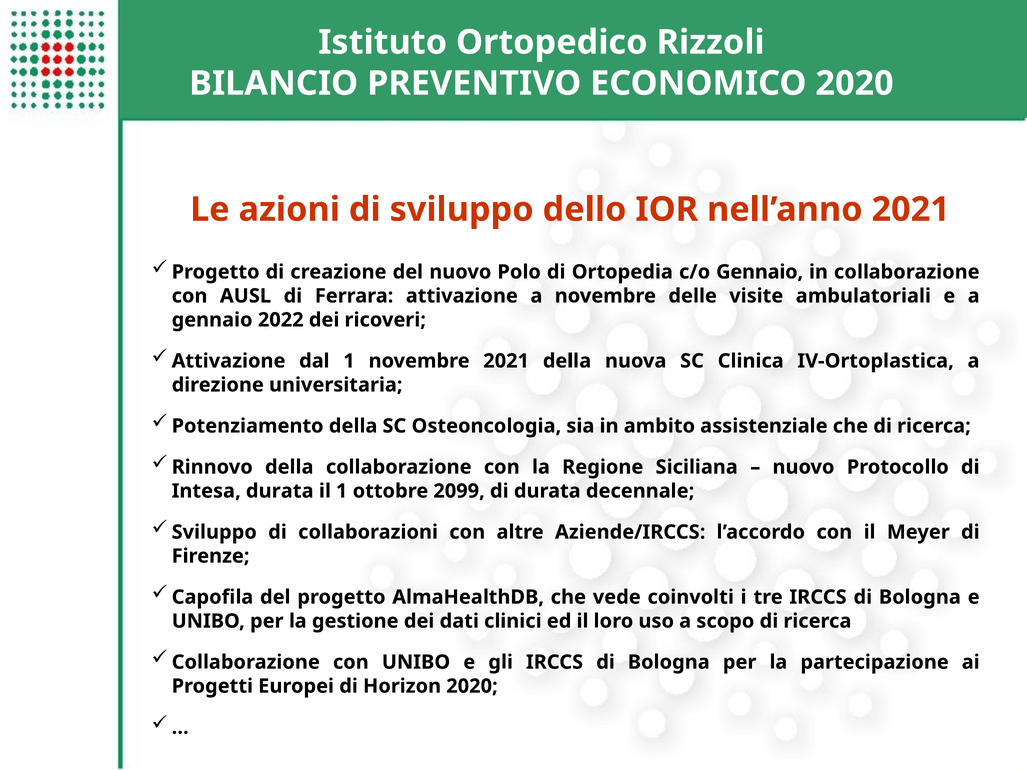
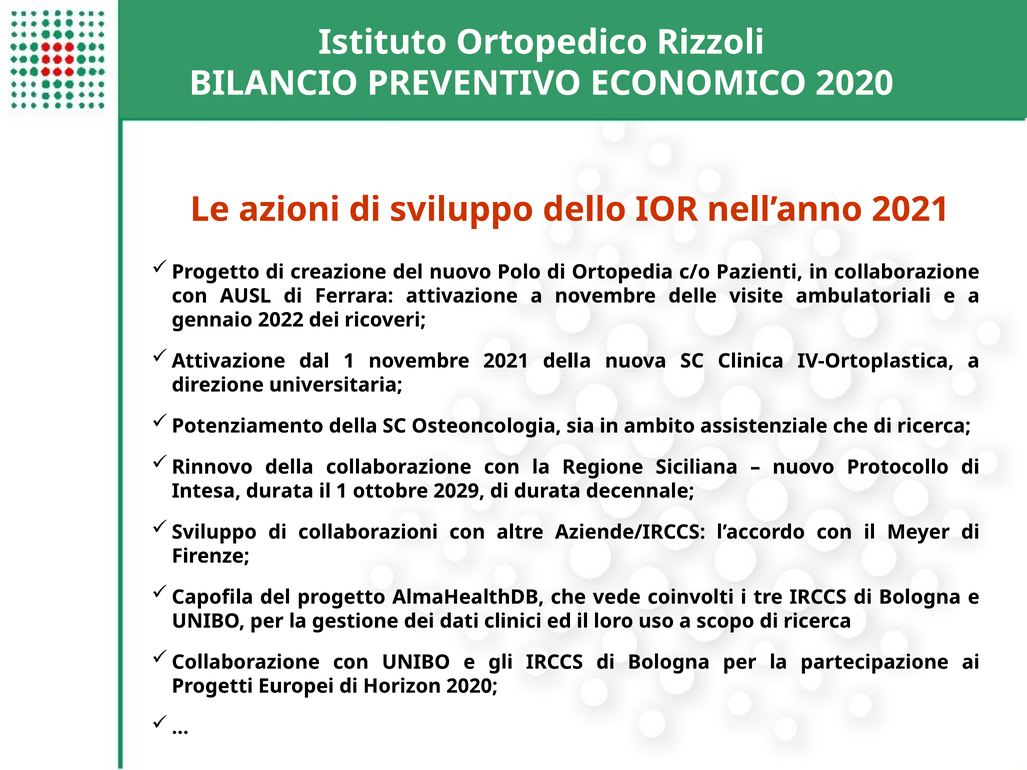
c/o Gennaio: Gennaio -> Pazienti
2099: 2099 -> 2029
